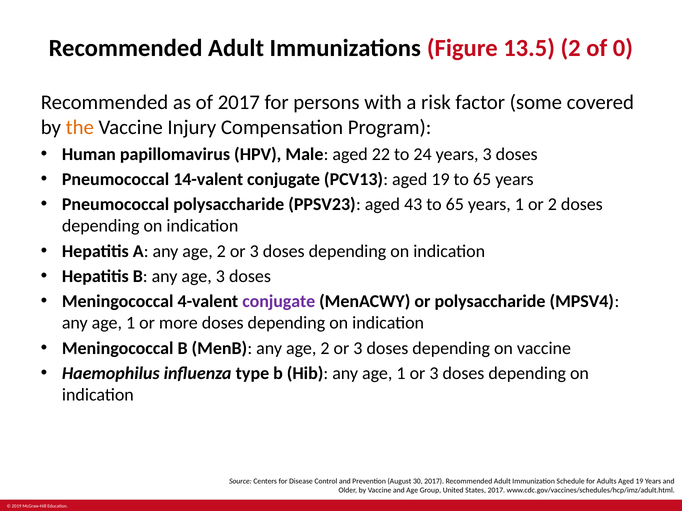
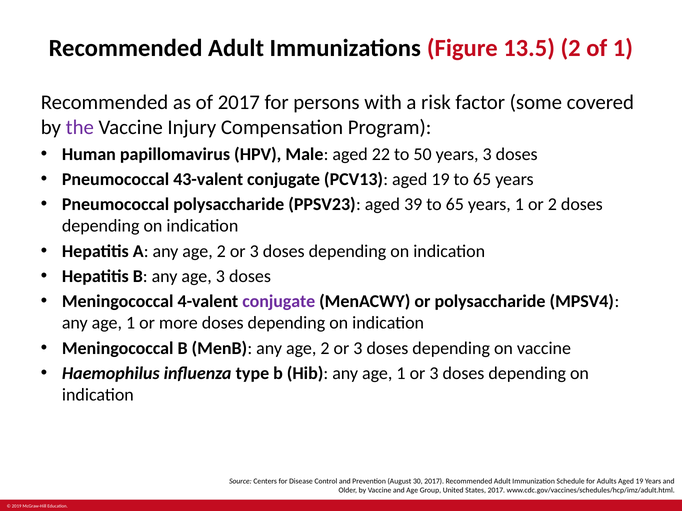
of 0: 0 -> 1
the colour: orange -> purple
24: 24 -> 50
14-valent: 14-valent -> 43-valent
43: 43 -> 39
